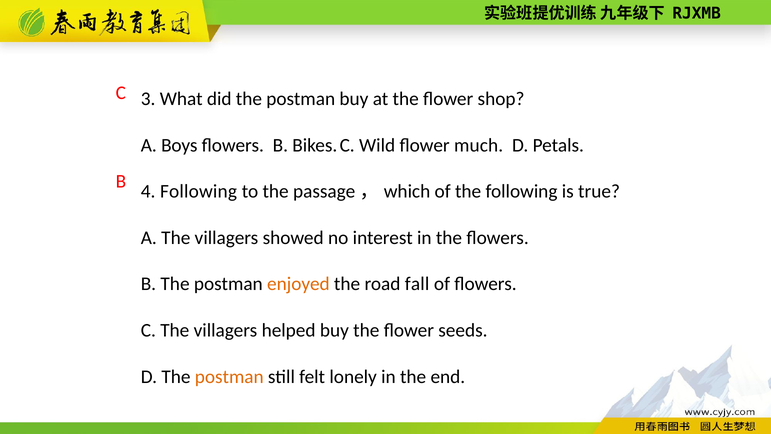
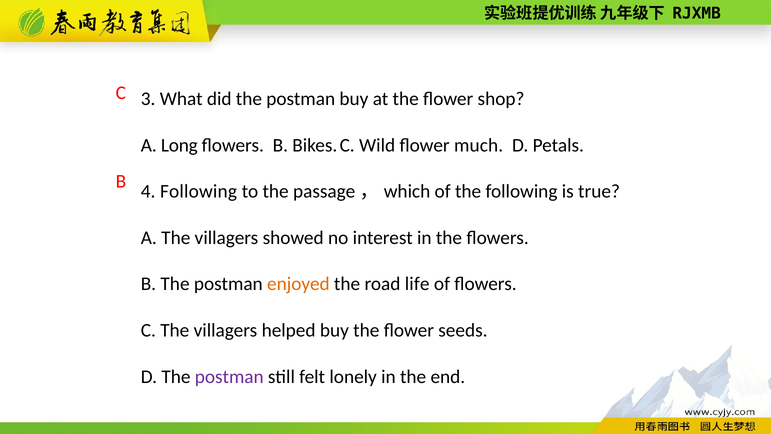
Boys: Boys -> Long
fall: fall -> life
postman at (229, 376) colour: orange -> purple
